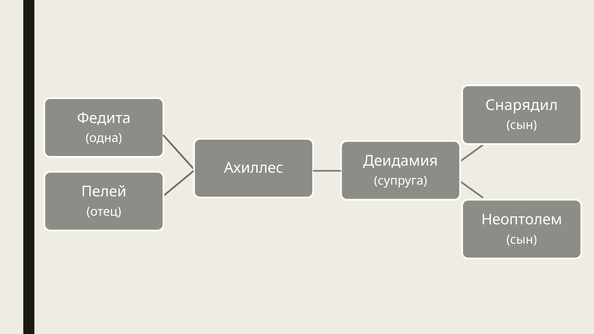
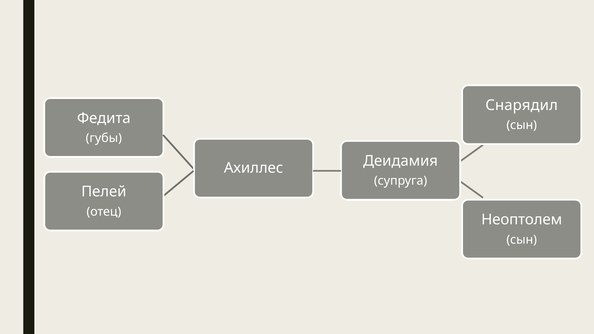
одна: одна -> губы
